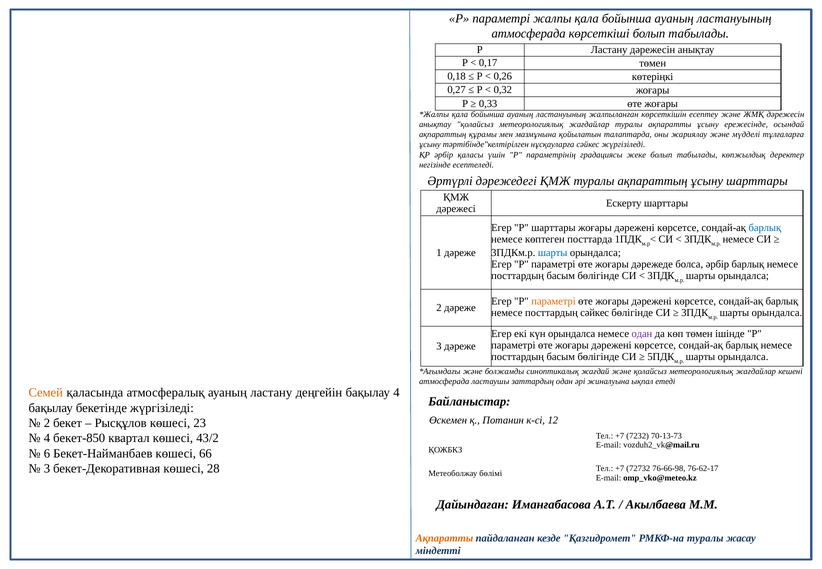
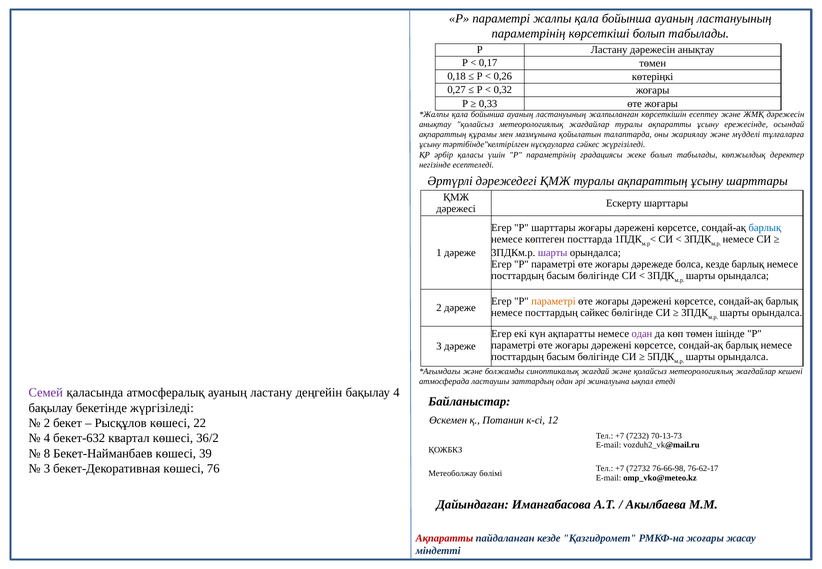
атмосферада at (529, 34): атмосферада -> параметрінің
шарты at (553, 253) colour: blue -> purple
болса әрбір: әрбір -> кезде
күн орындалса: орындалса -> ақпаратты
Семей colour: orange -> purple
23: 23 -> 22
бекет-850: бекет-850 -> бекет-632
43/2: 43/2 -> 36/2
6: 6 -> 8
66: 66 -> 39
28: 28 -> 76
Ақпаратты at (444, 538) colour: orange -> red
РМКФ-на туралы: туралы -> жоғары
